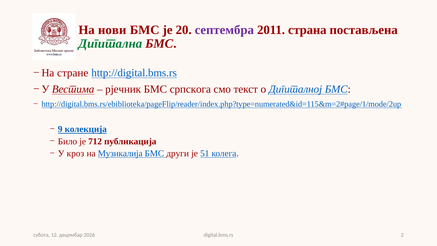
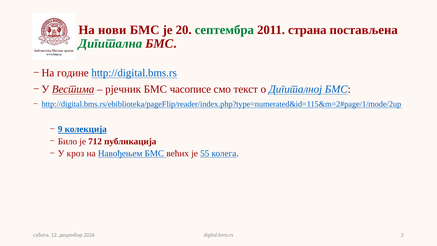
септембра colour: purple -> green
стране: стране -> године
српскога: српскога -> часописе
Музикалија: Музикалија -> Навођењем
други: други -> већих
51: 51 -> 55
